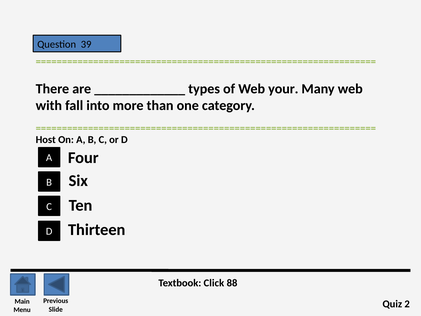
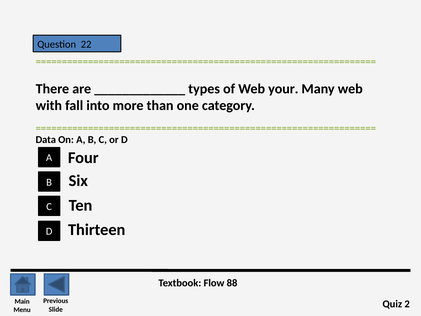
39: 39 -> 22
Host: Host -> Data
Click: Click -> Flow
